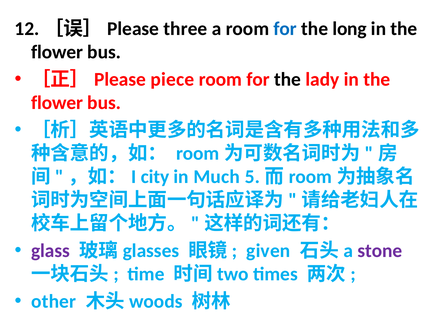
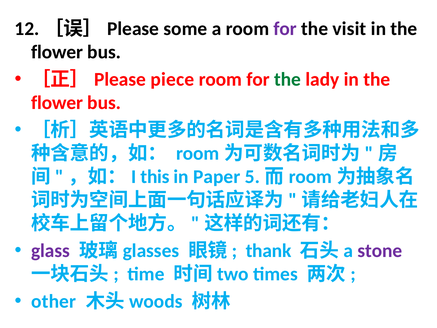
three: three -> some
for at (285, 29) colour: blue -> purple
long: long -> visit
the at (288, 79) colour: black -> green
city: city -> this
Much: Much -> Paper
given: given -> thank
